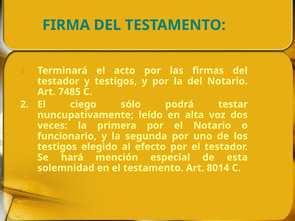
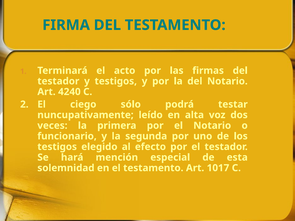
7485: 7485 -> 4240
8014: 8014 -> 1017
